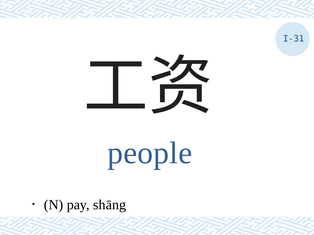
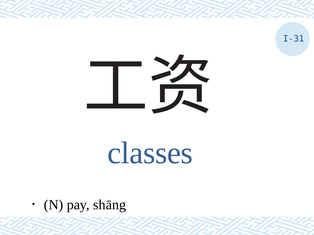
people: people -> classes
